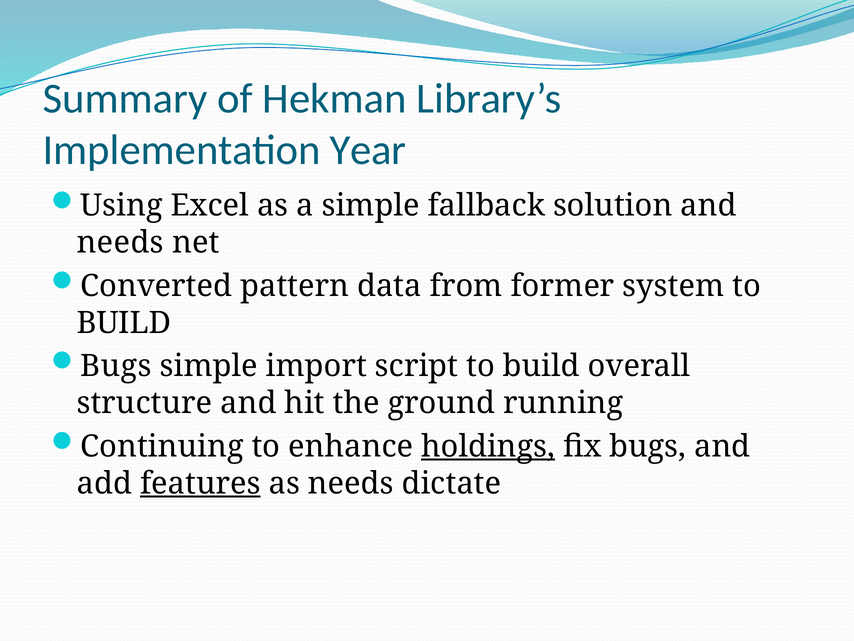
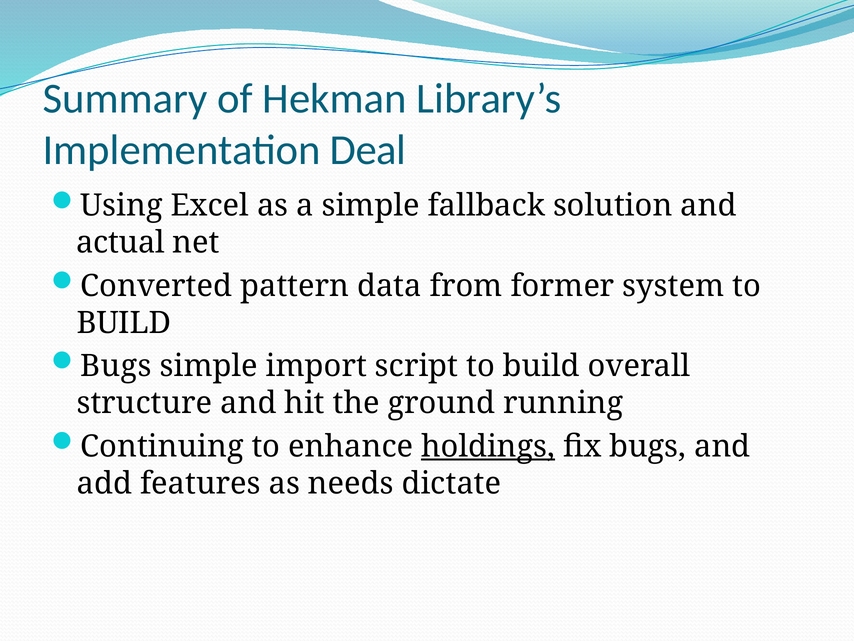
Year: Year -> Deal
needs at (120, 243): needs -> actual
features underline: present -> none
